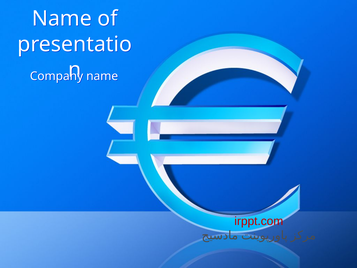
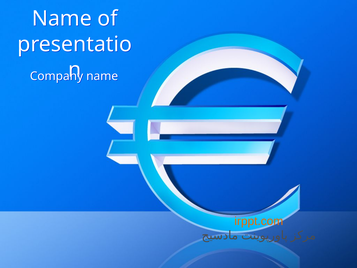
irppt.com colour: red -> orange
